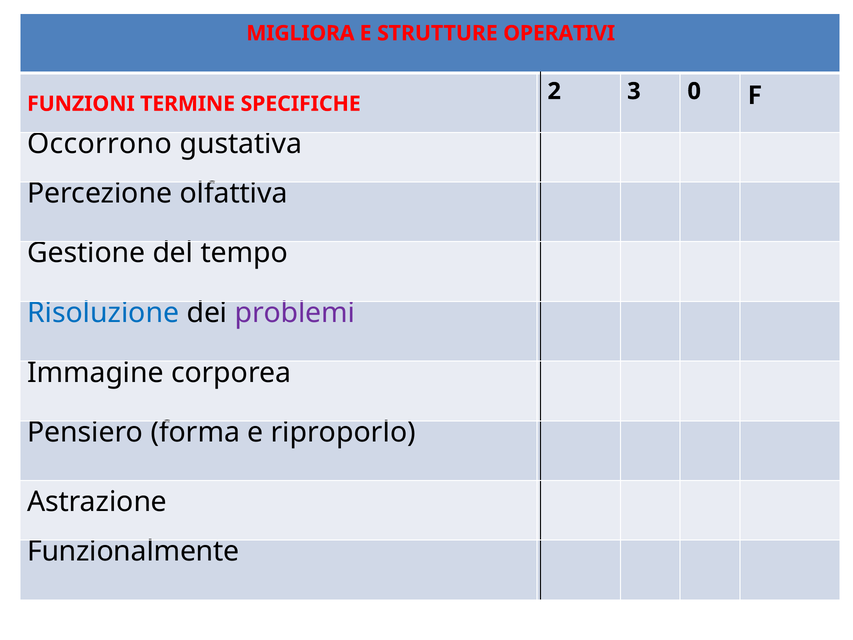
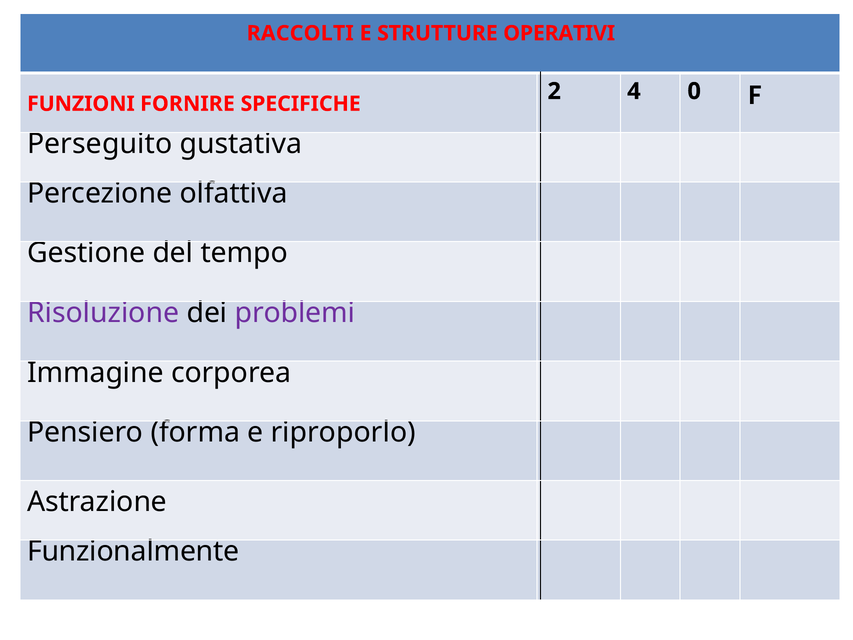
MIGLIORA: MIGLIORA -> RACCOLTI
3: 3 -> 4
TERMINE: TERMINE -> FORNIRE
Occorrono: Occorrono -> Perseguito
Risoluzione colour: blue -> purple
